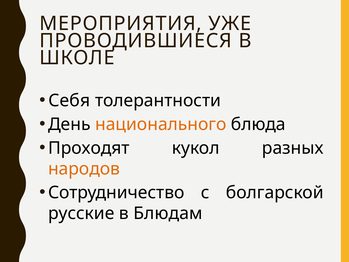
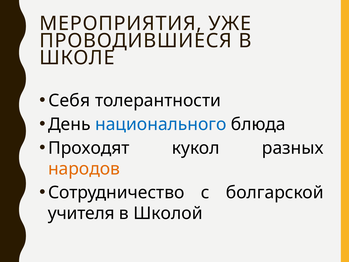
национального colour: orange -> blue
русские: русские -> учителя
Блюдам: Блюдам -> Школой
